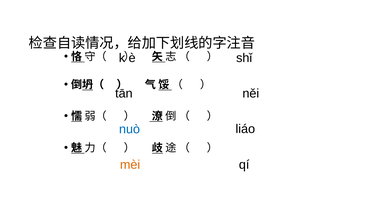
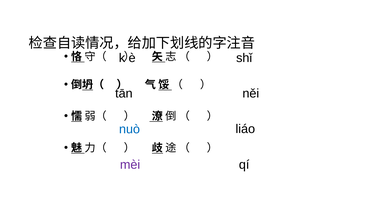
mèi colour: orange -> purple
